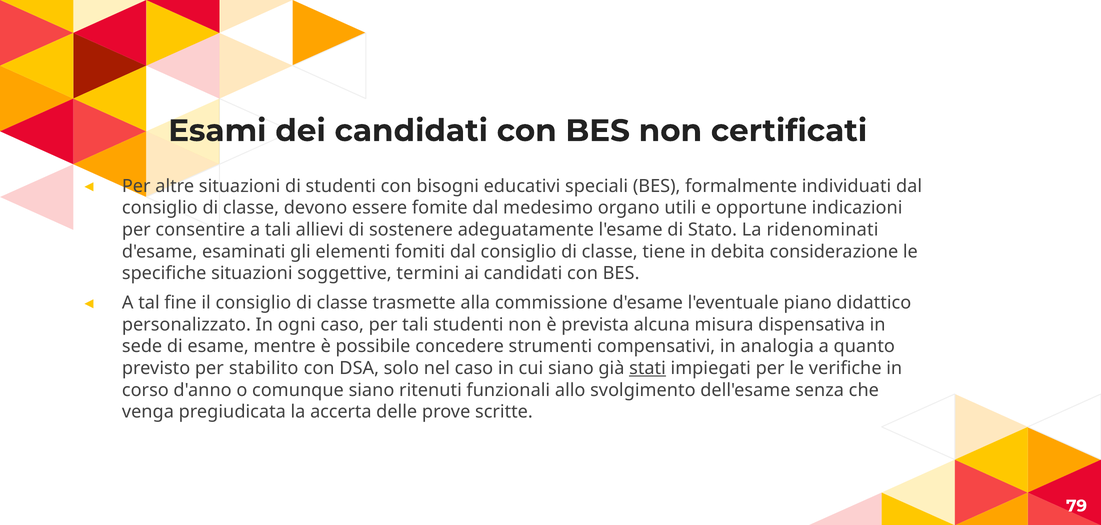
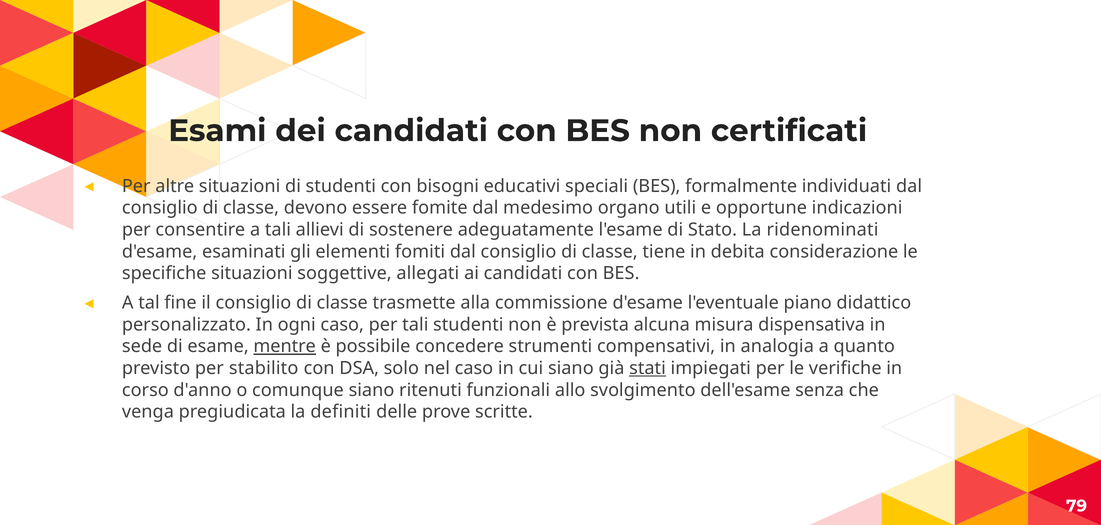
termini: termini -> allegati
mentre underline: none -> present
accerta: accerta -> definiti
